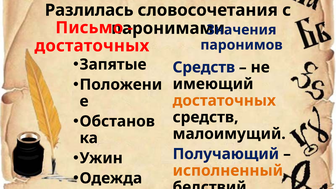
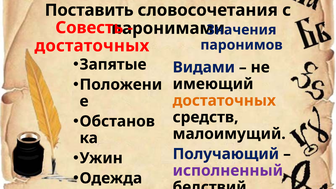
Разлилась: Разлилась -> Поставить
Письмо: Письмо -> Совесть
Средств at (204, 67): Средств -> Видами
исполненный colour: orange -> purple
